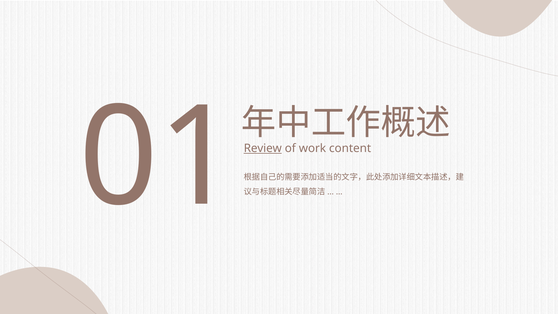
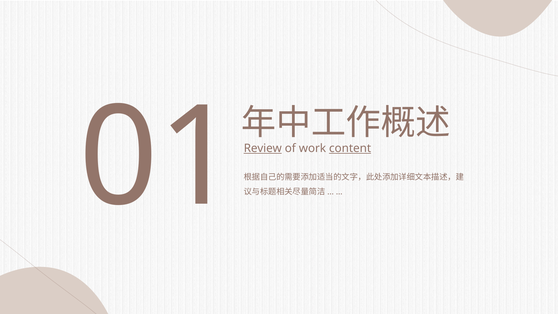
content underline: none -> present
